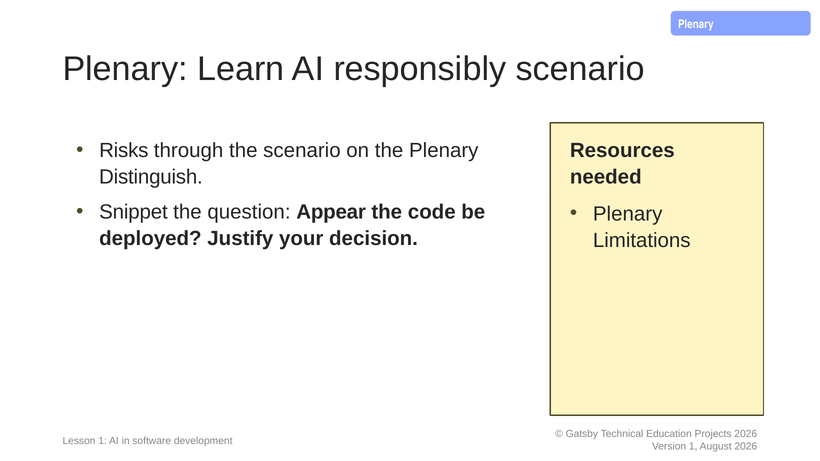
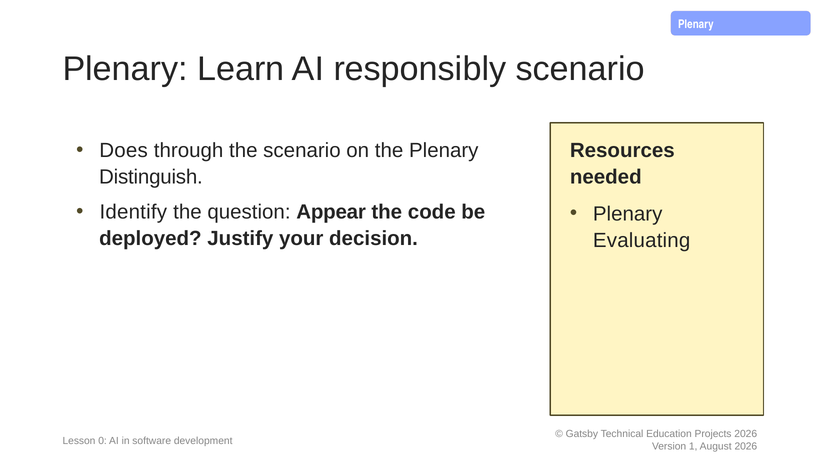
Risks: Risks -> Does
Snippet: Snippet -> Identify
Limitations: Limitations -> Evaluating
Lesson 1: 1 -> 0
